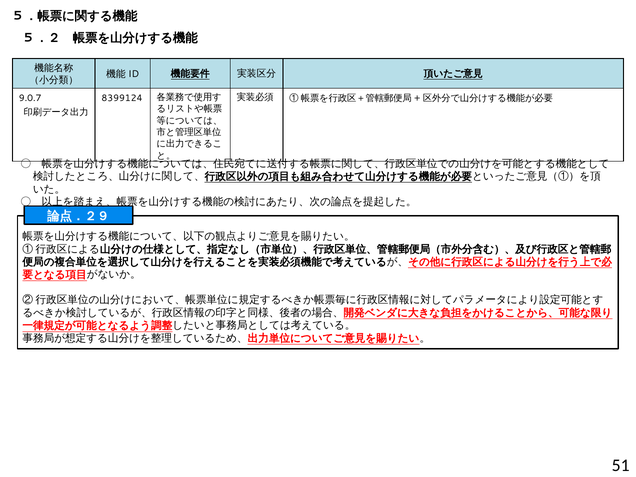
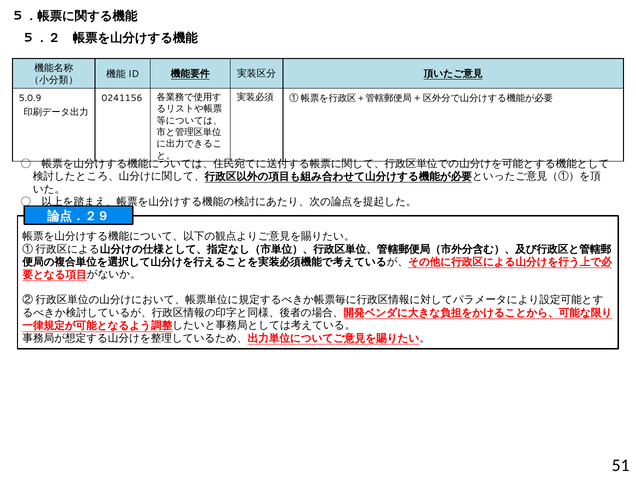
9.0.7: 9.0.7 -> 5.0.9
8399124: 8399124 -> 0241156
